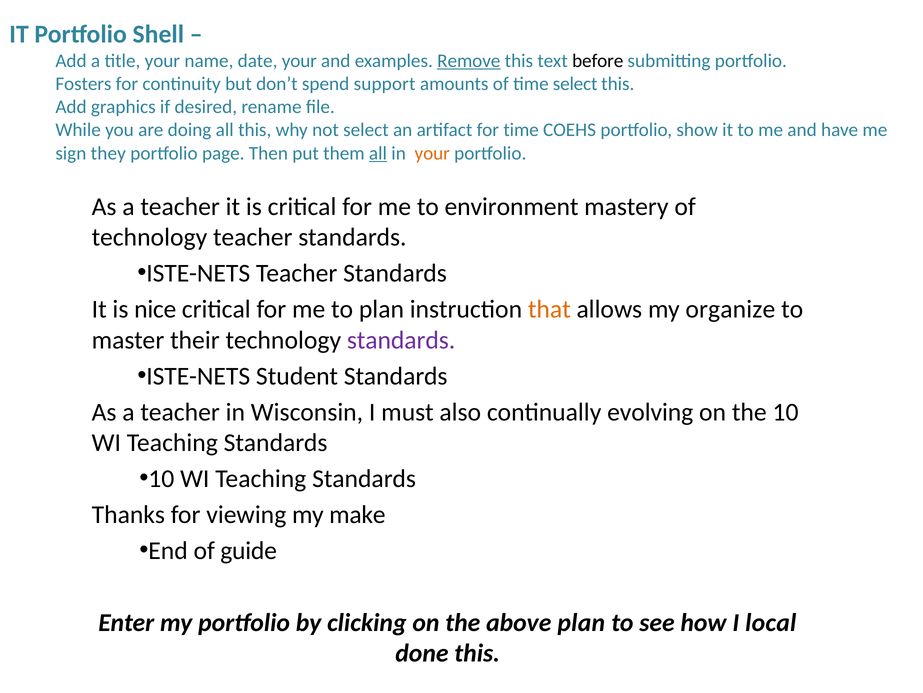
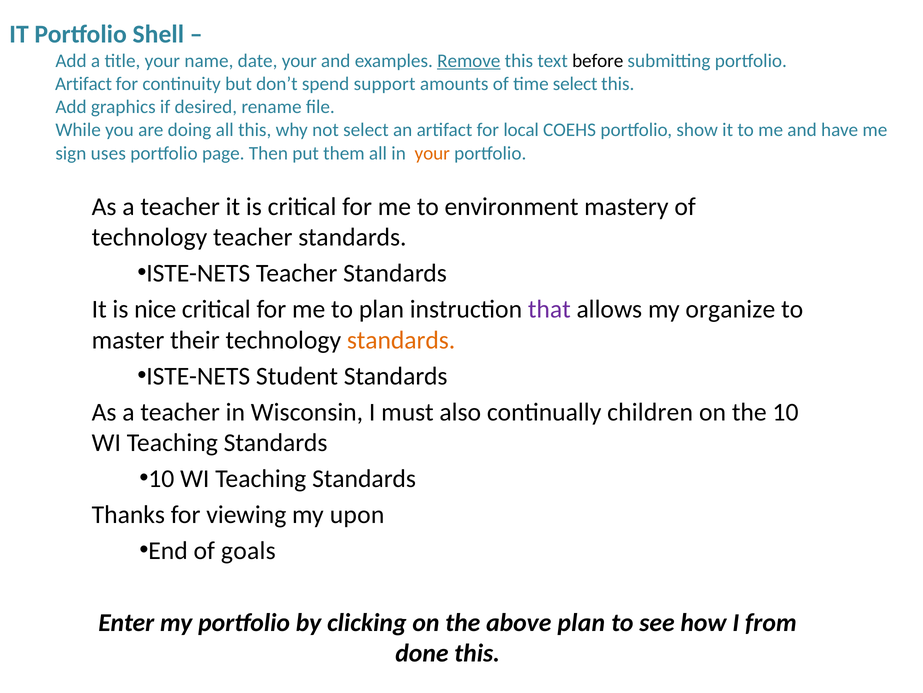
Fosters at (83, 84): Fosters -> Artifact
for time: time -> local
they: they -> uses
all at (378, 153) underline: present -> none
that colour: orange -> purple
standards at (401, 340) colour: purple -> orange
evolving: evolving -> children
make: make -> upon
guide: guide -> goals
local: local -> from
